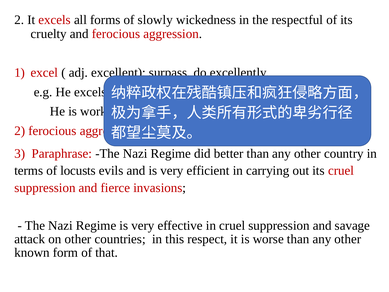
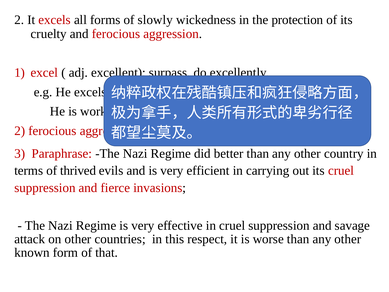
respectful: respectful -> protection
locusts: locusts -> thrived
